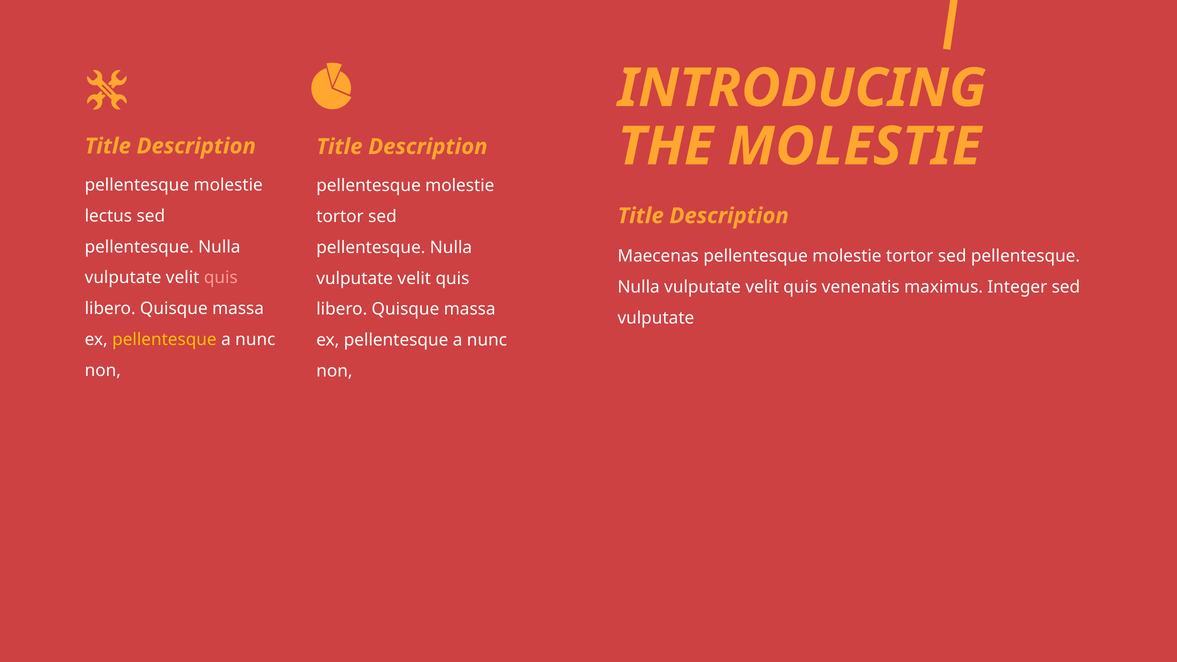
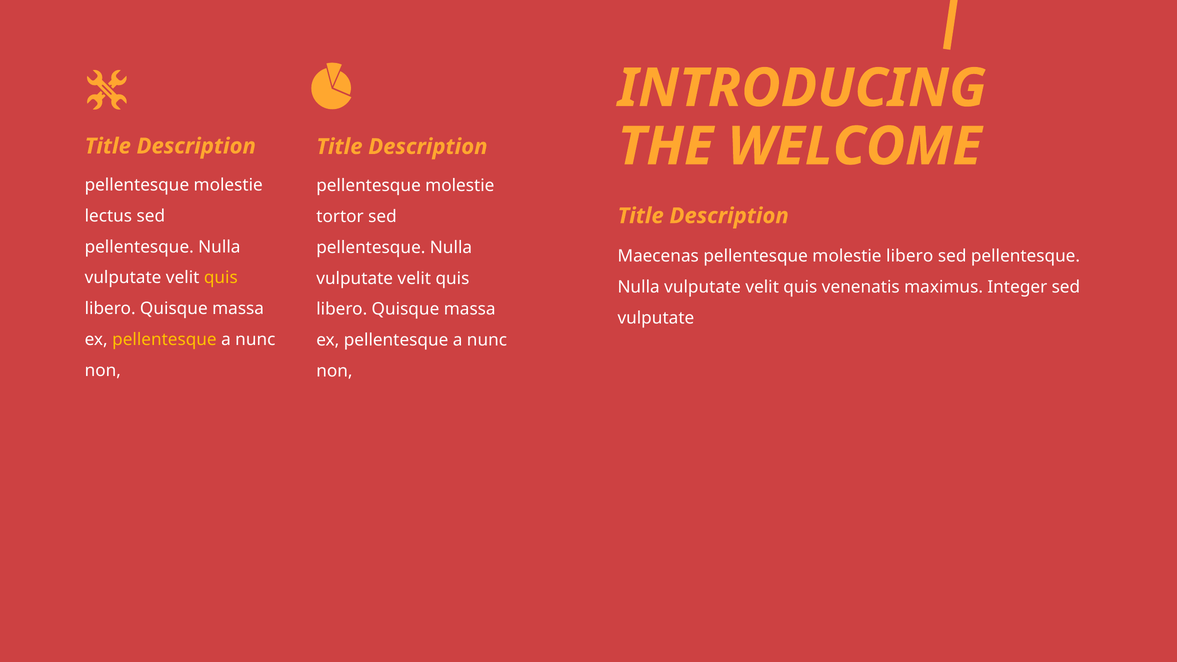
THE MOLESTIE: MOLESTIE -> WELCOME
Maecenas pellentesque molestie tortor: tortor -> libero
quis at (221, 278) colour: pink -> yellow
